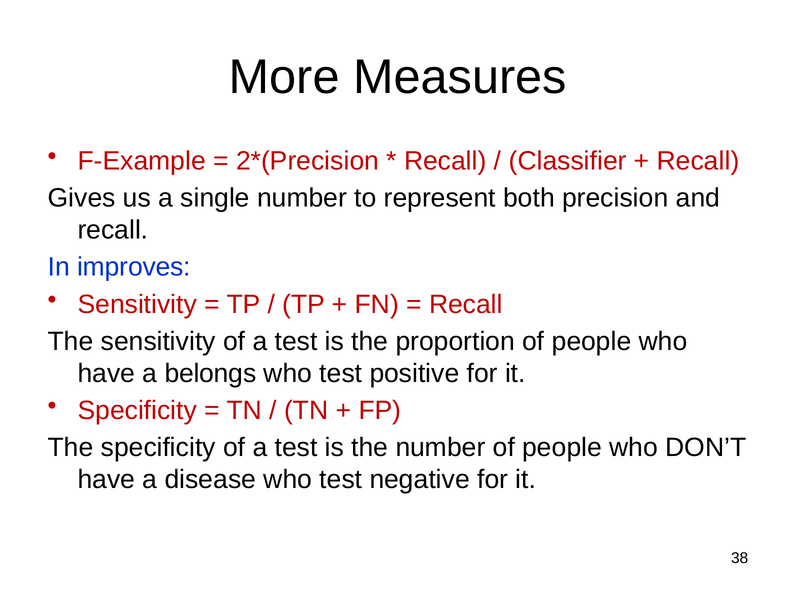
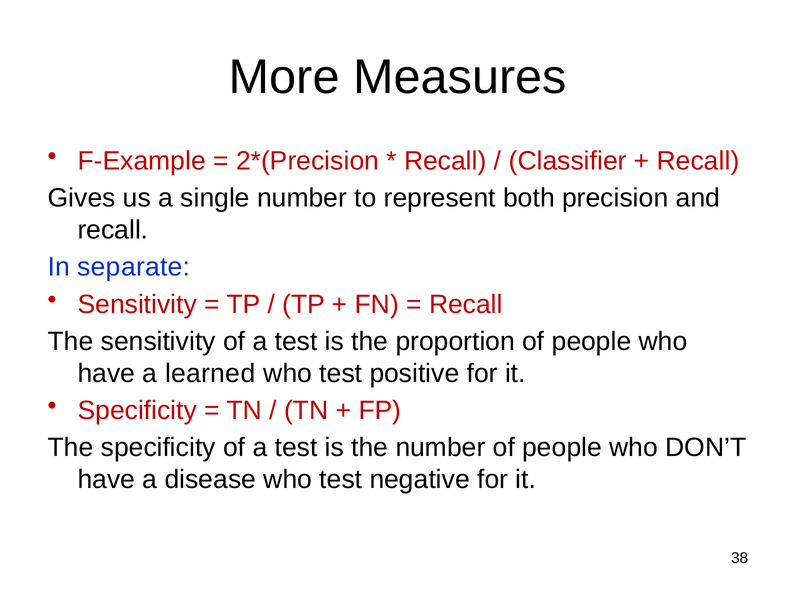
improves: improves -> separate
belongs: belongs -> learned
